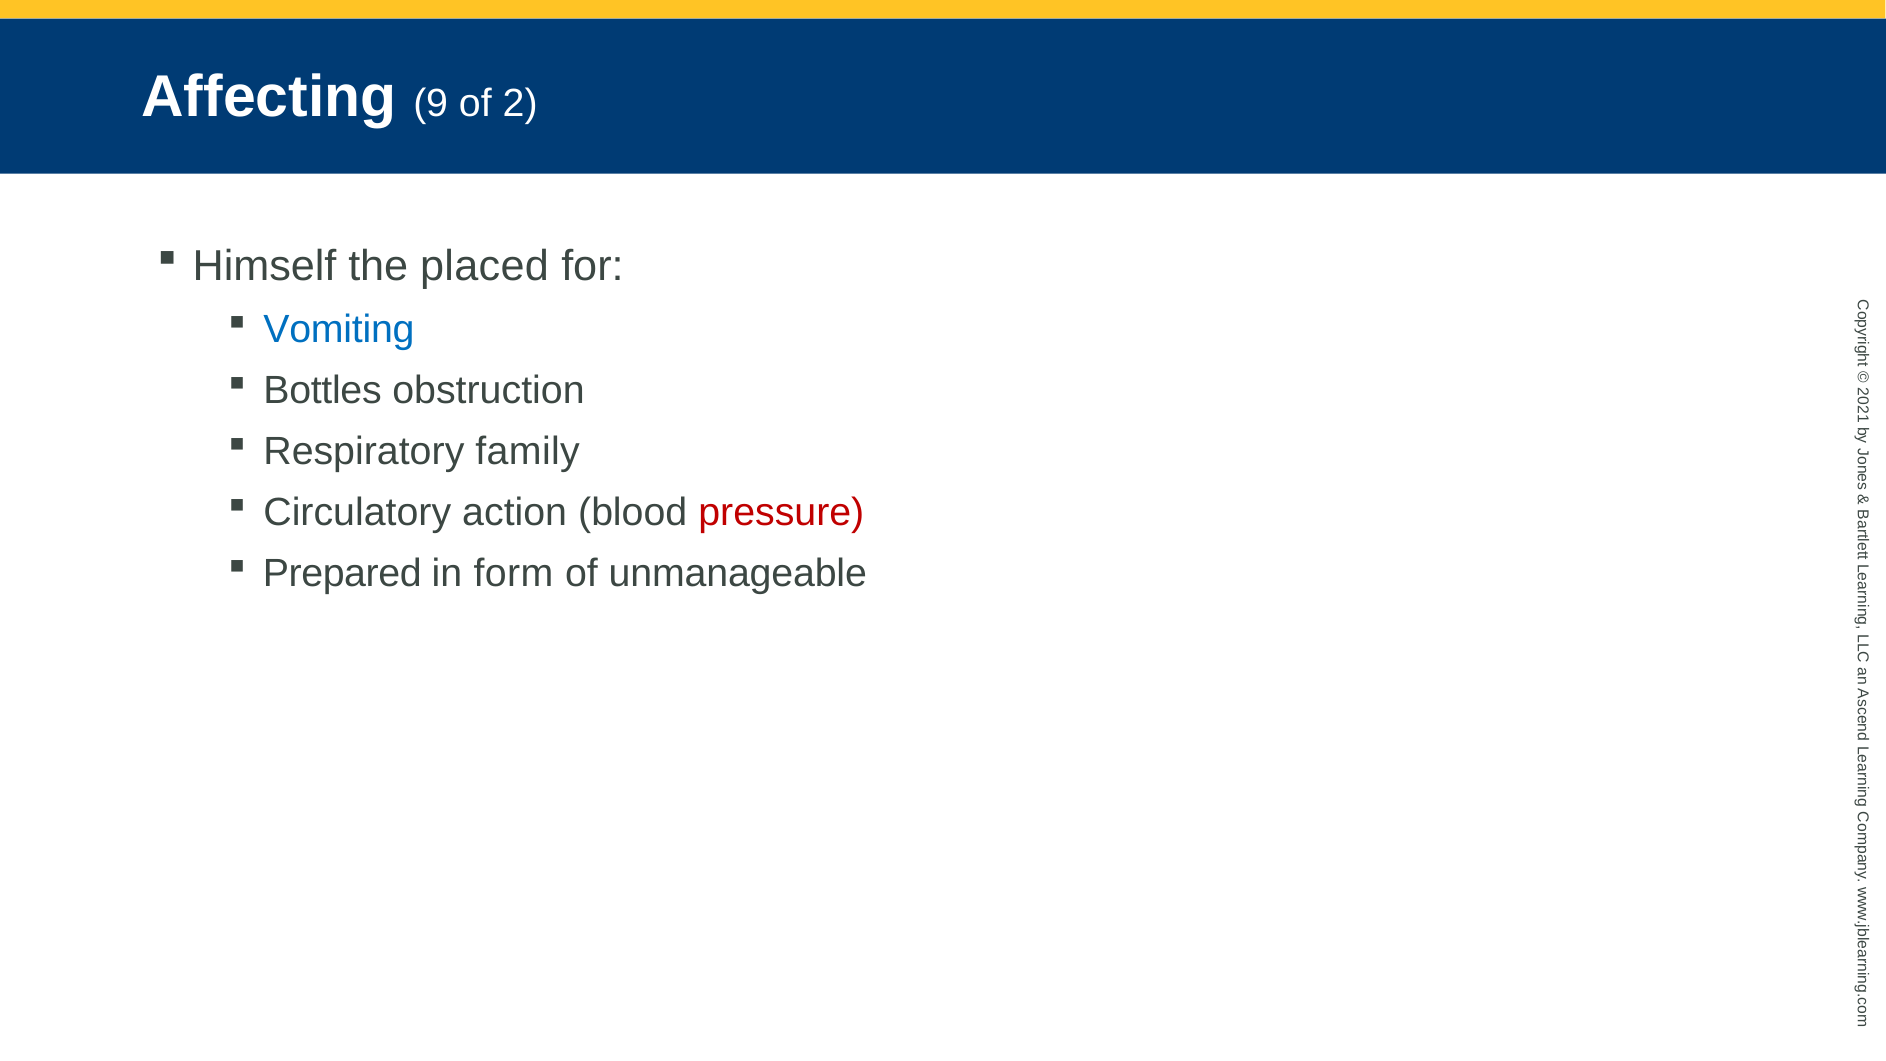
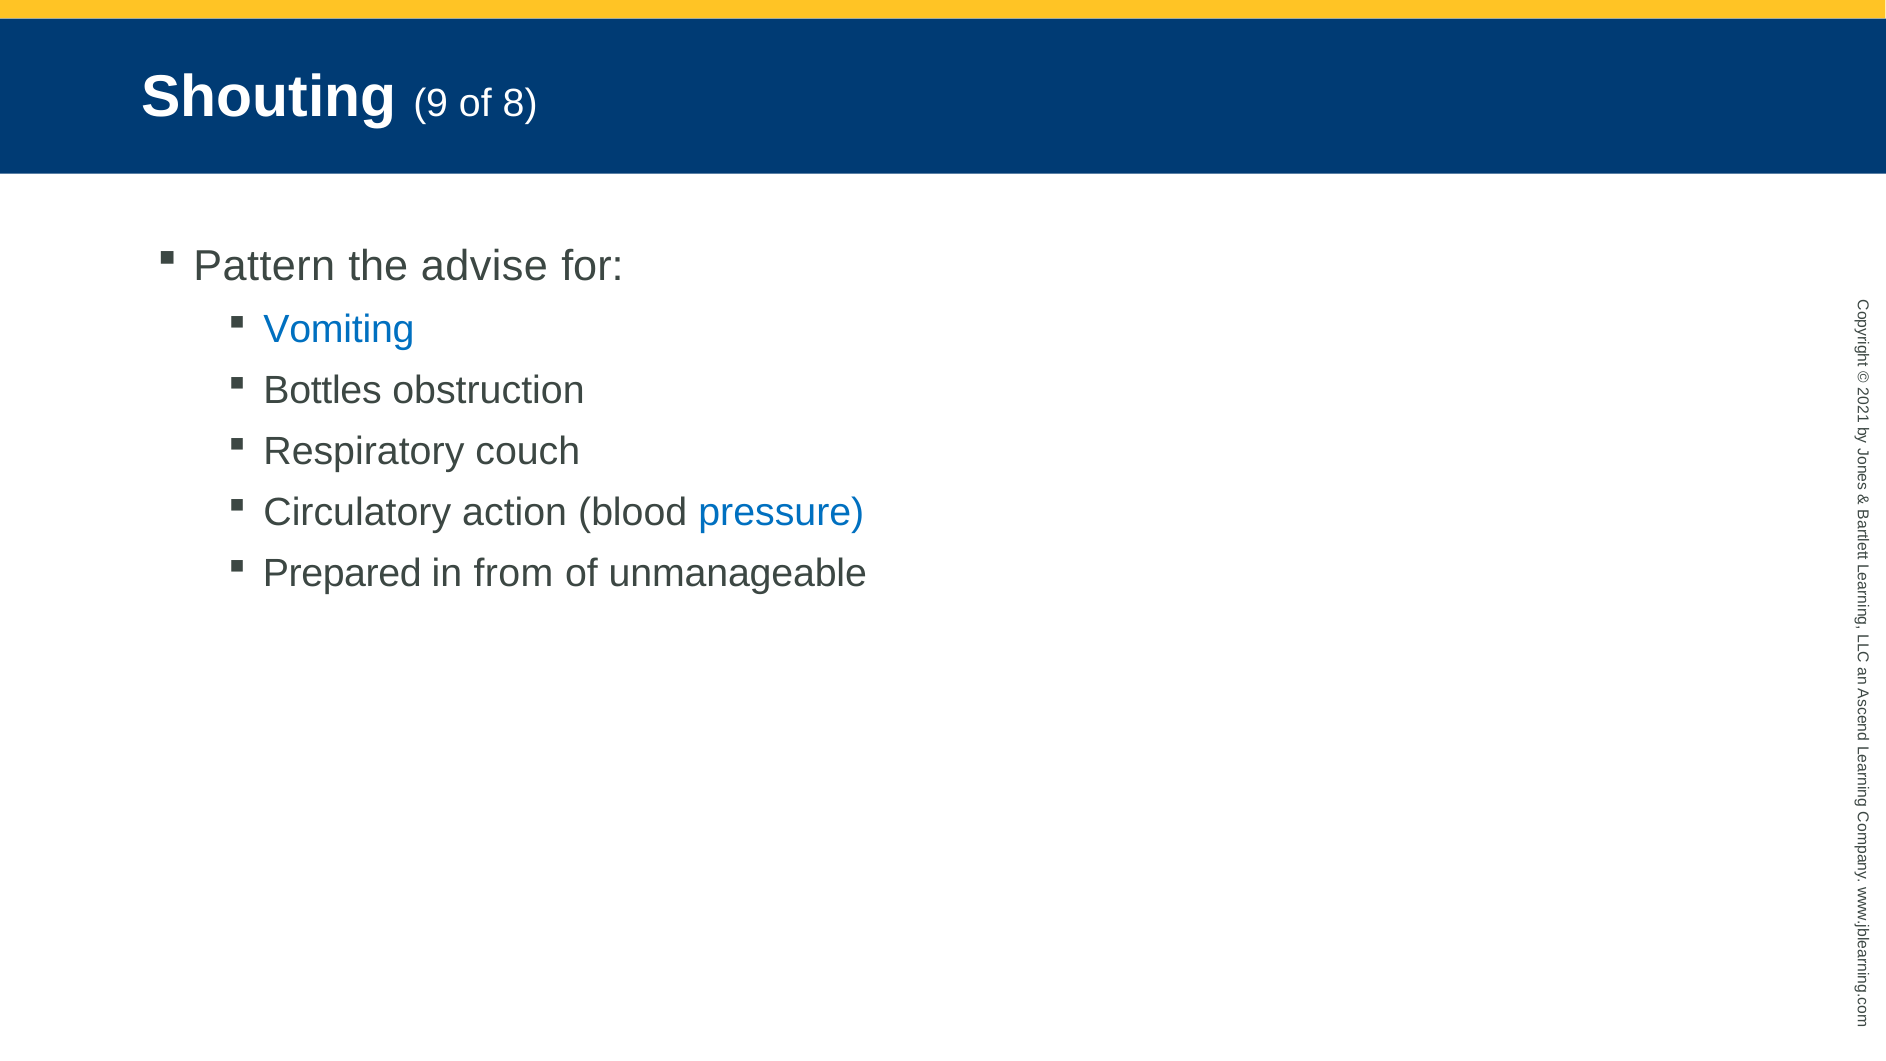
Affecting: Affecting -> Shouting
of 2: 2 -> 8
Himself: Himself -> Pattern
placed: placed -> advise
family: family -> couch
pressure colour: red -> blue
form: form -> from
